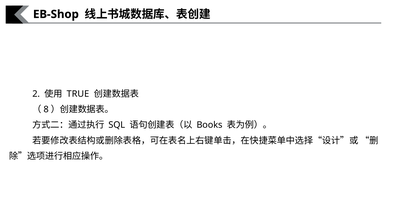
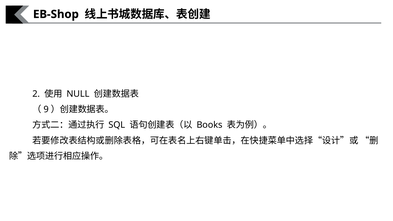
TRUE: TRUE -> NULL
8: 8 -> 9
